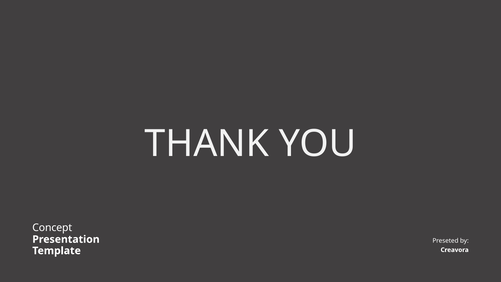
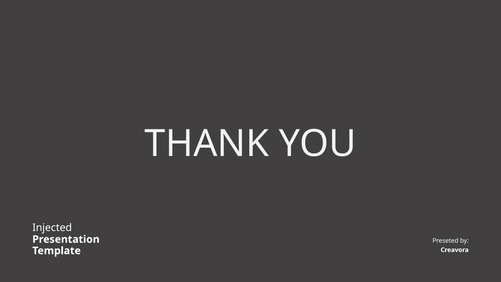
Concept: Concept -> Injected
